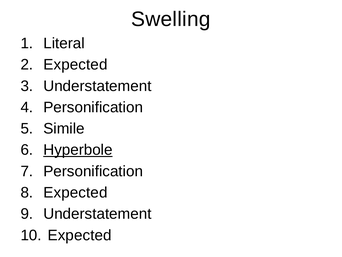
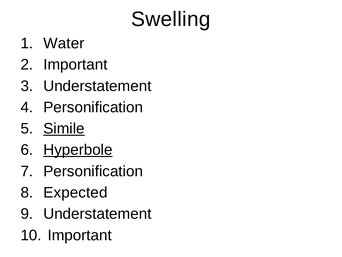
Literal: Literal -> Water
Expected at (75, 65): Expected -> Important
Simile underline: none -> present
Expected at (80, 235): Expected -> Important
